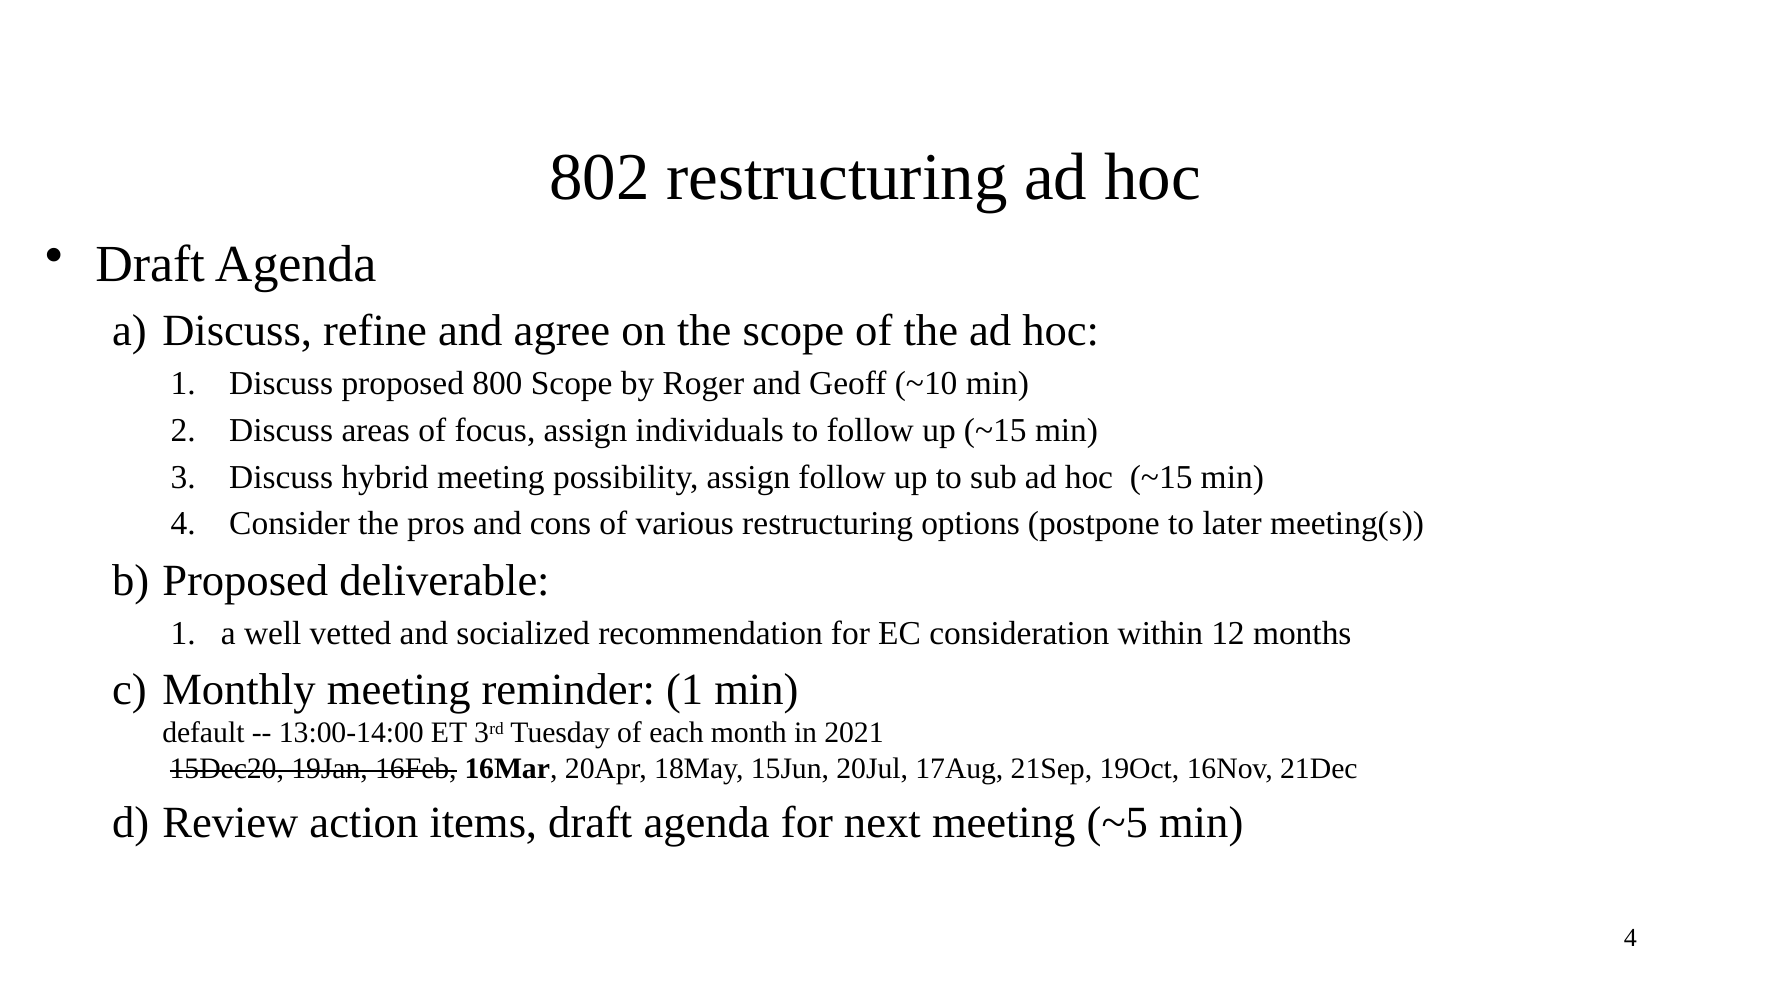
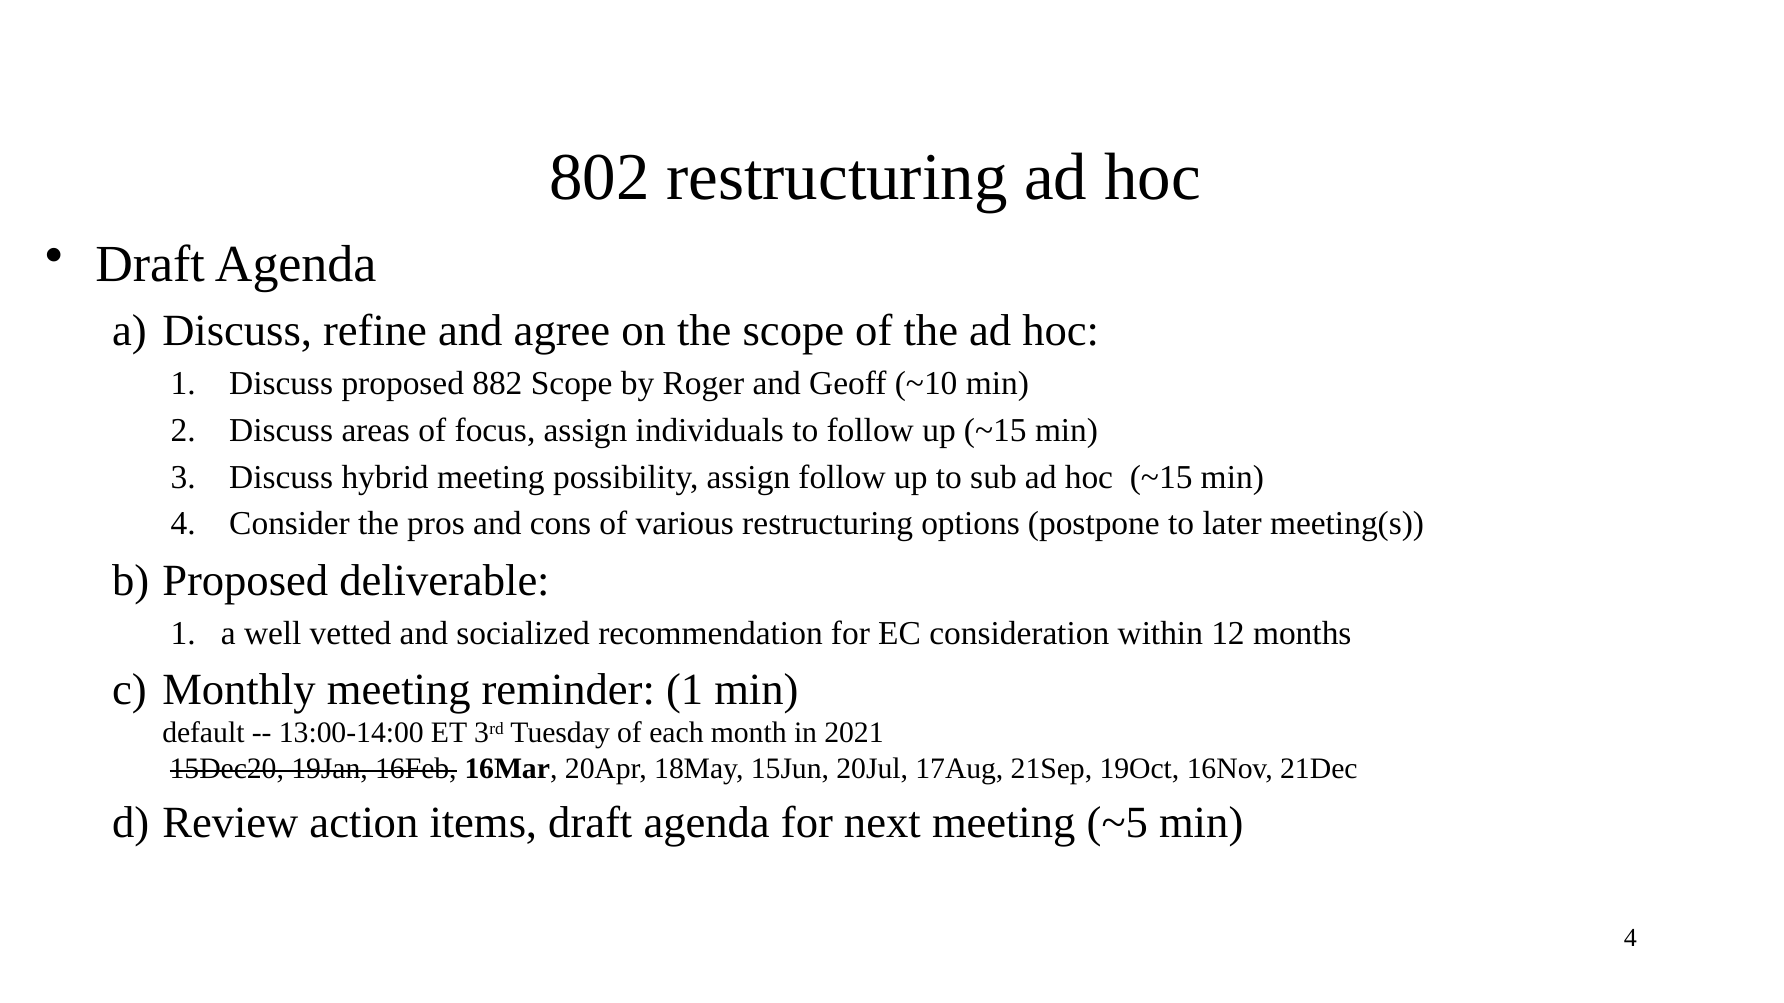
800: 800 -> 882
